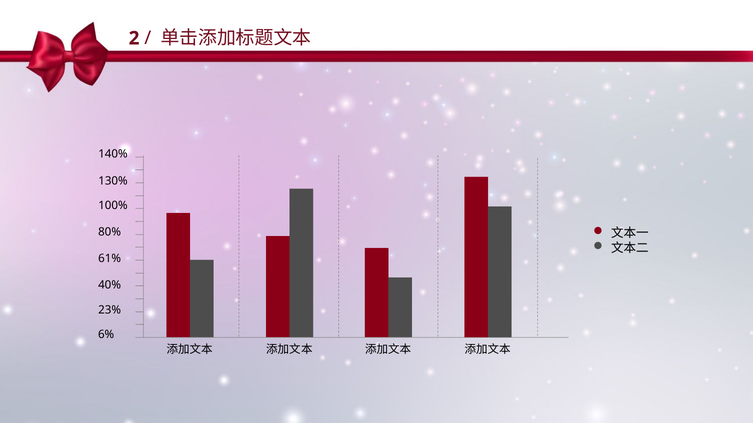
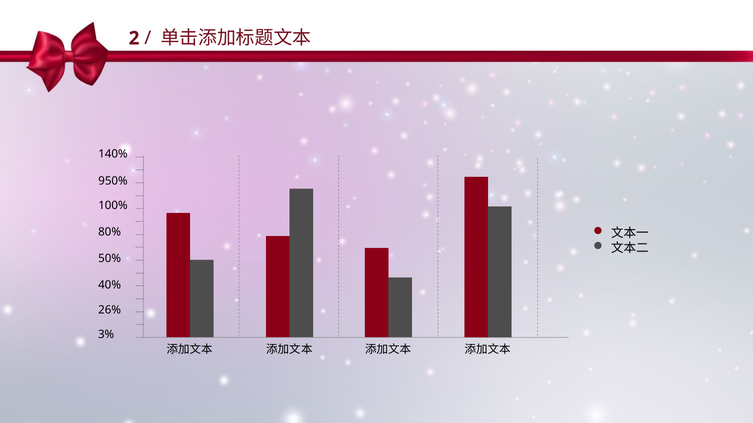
130%: 130% -> 950%
61%: 61% -> 50%
23%: 23% -> 26%
6%: 6% -> 3%
